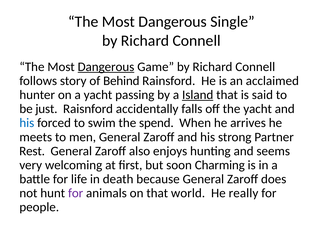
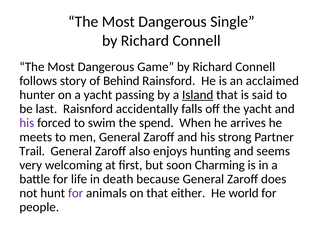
Dangerous at (106, 67) underline: present -> none
just: just -> last
his at (27, 123) colour: blue -> purple
Rest: Rest -> Trail
world: world -> either
really: really -> world
